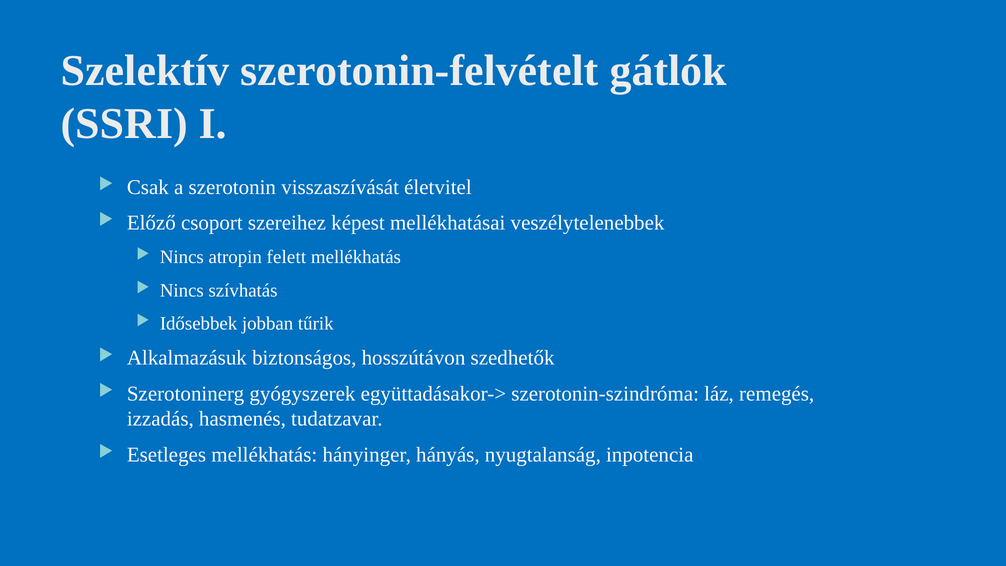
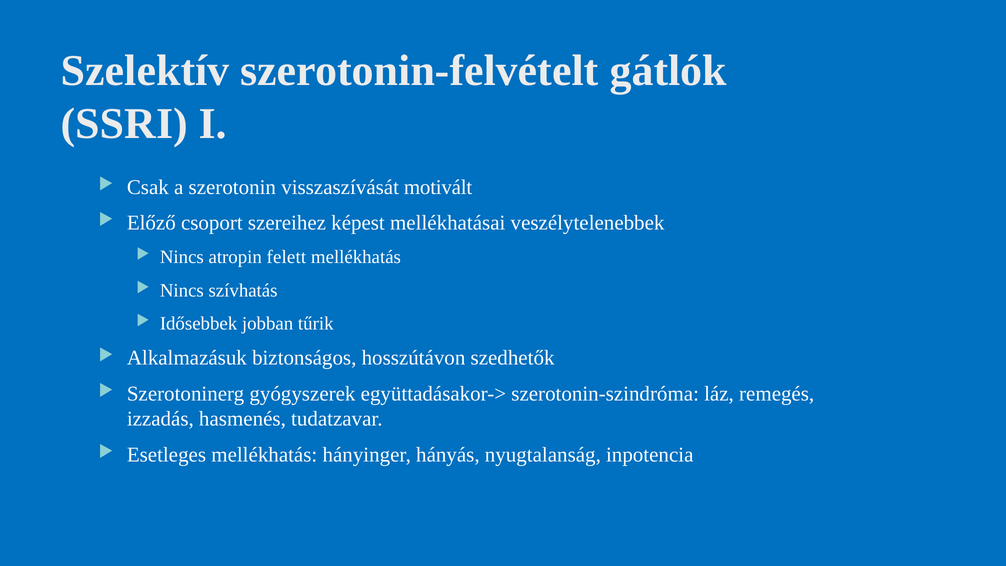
életvitel: életvitel -> motivált
